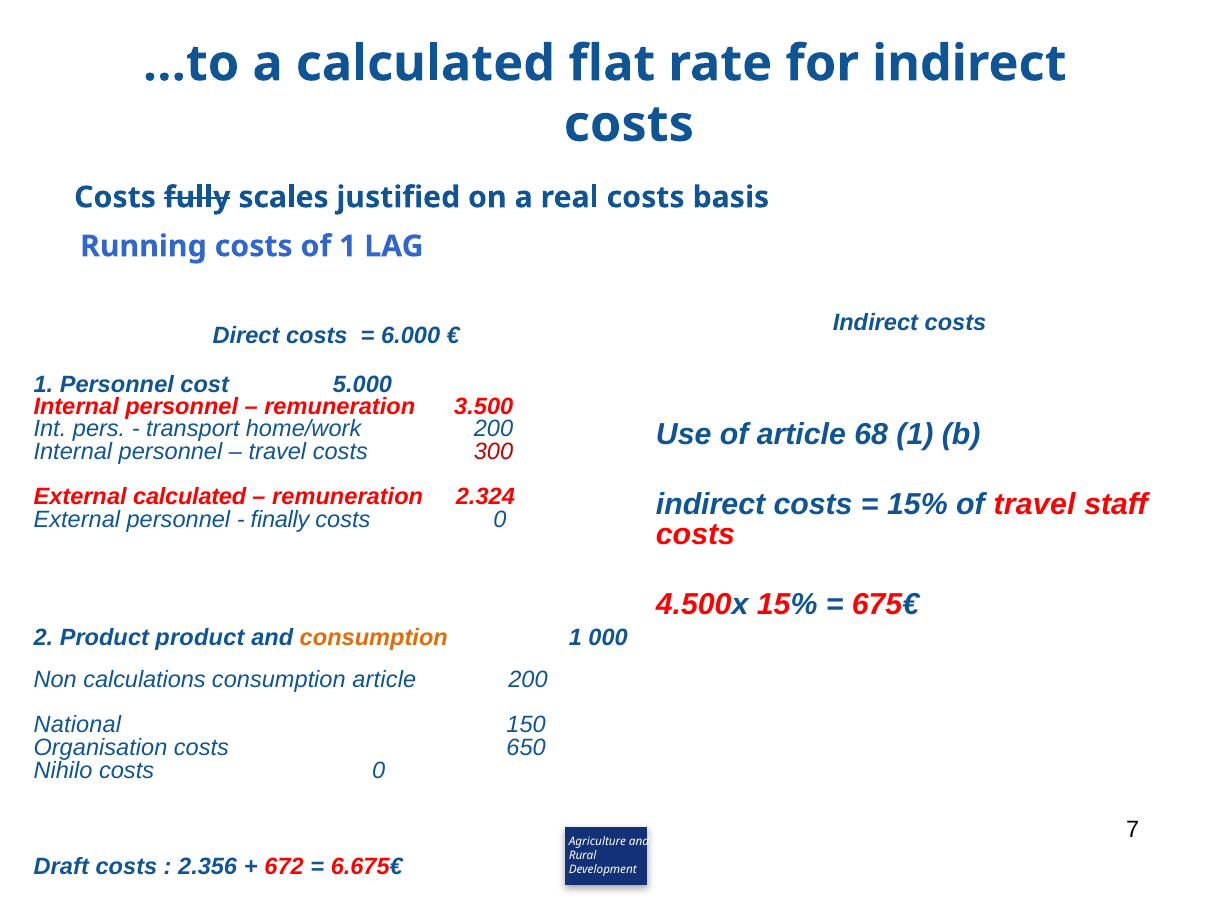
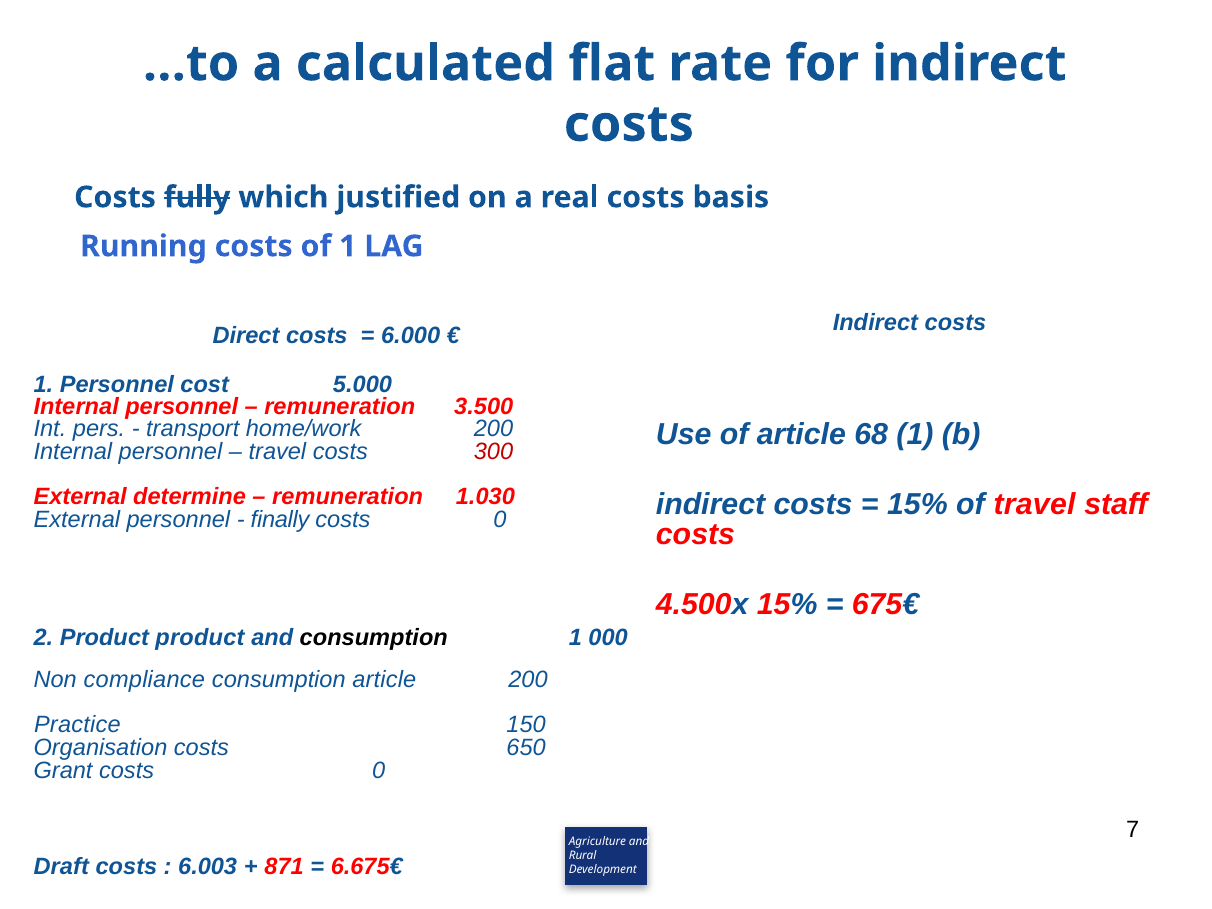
scales: scales -> which
External calculated: calculated -> determine
2.324: 2.324 -> 1.030
consumption at (374, 638) colour: orange -> black
calculations: calculations -> compliance
National: National -> Practice
Nihilo: Nihilo -> Grant
2.356: 2.356 -> 6.003
672: 672 -> 871
